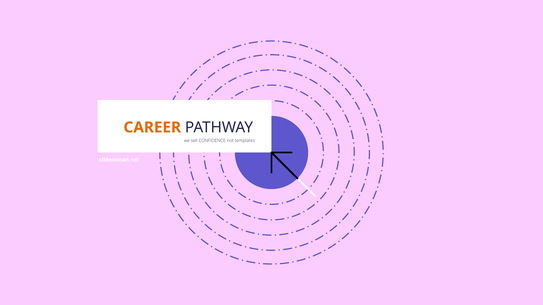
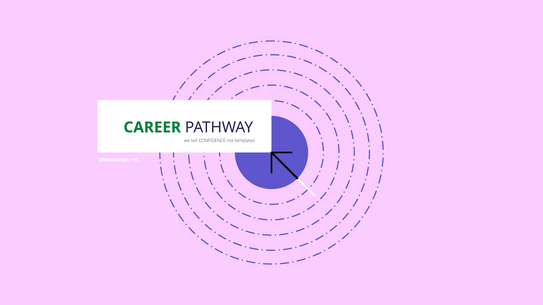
CAREER colour: orange -> green
